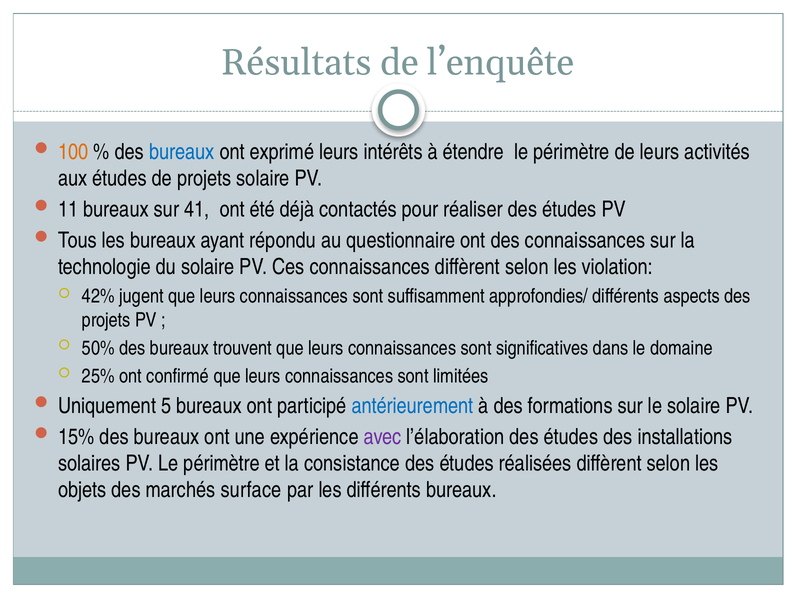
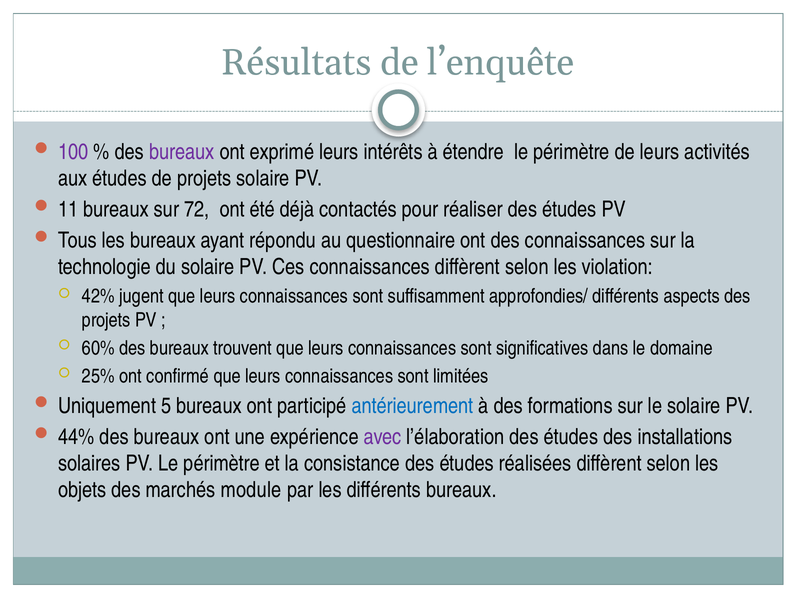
100 colour: orange -> purple
bureaux at (182, 152) colour: blue -> purple
41: 41 -> 72
50%: 50% -> 60%
15%: 15% -> 44%
surface: surface -> module
